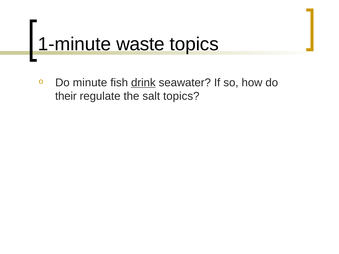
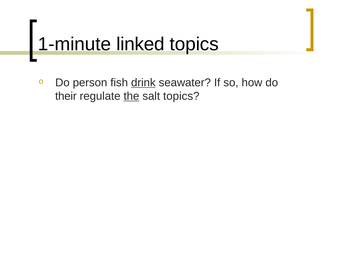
waste: waste -> linked
minute: minute -> person
the underline: none -> present
